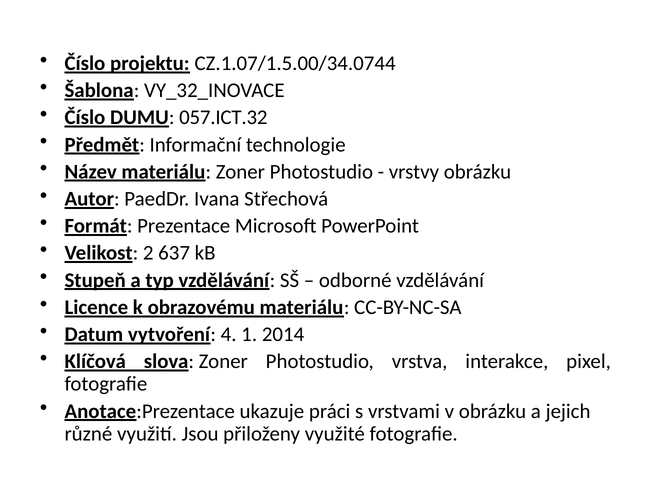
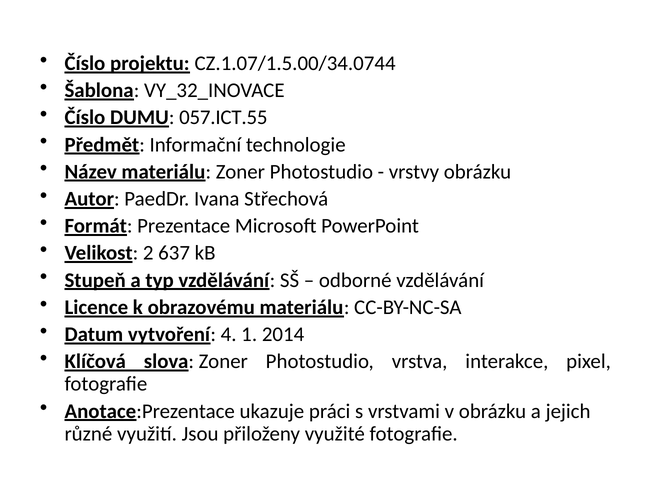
057.ICT.32: 057.ICT.32 -> 057.ICT.55
